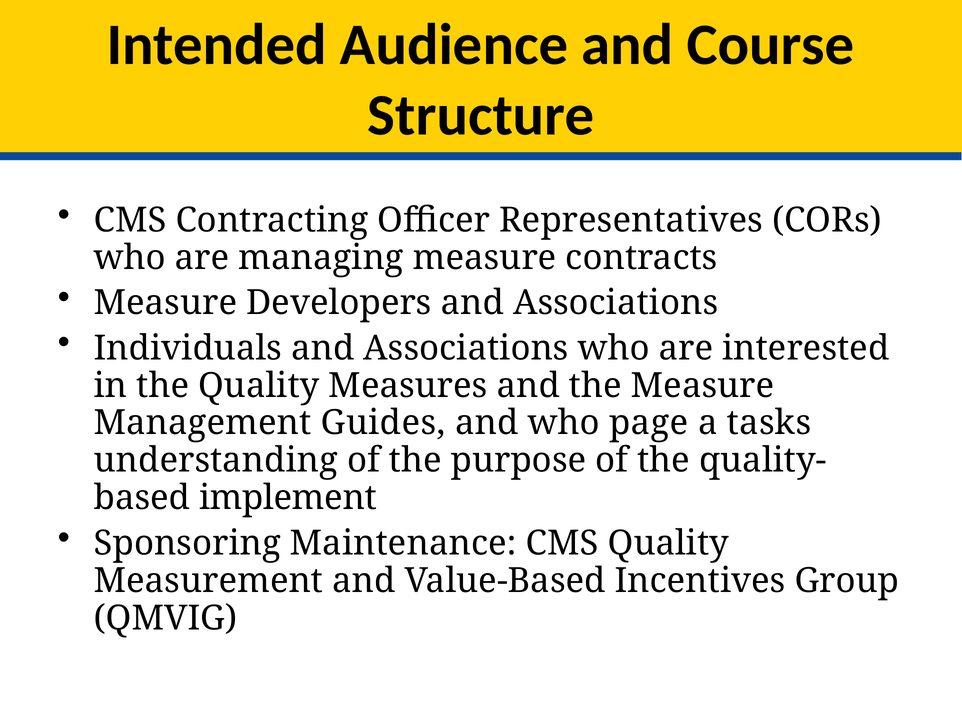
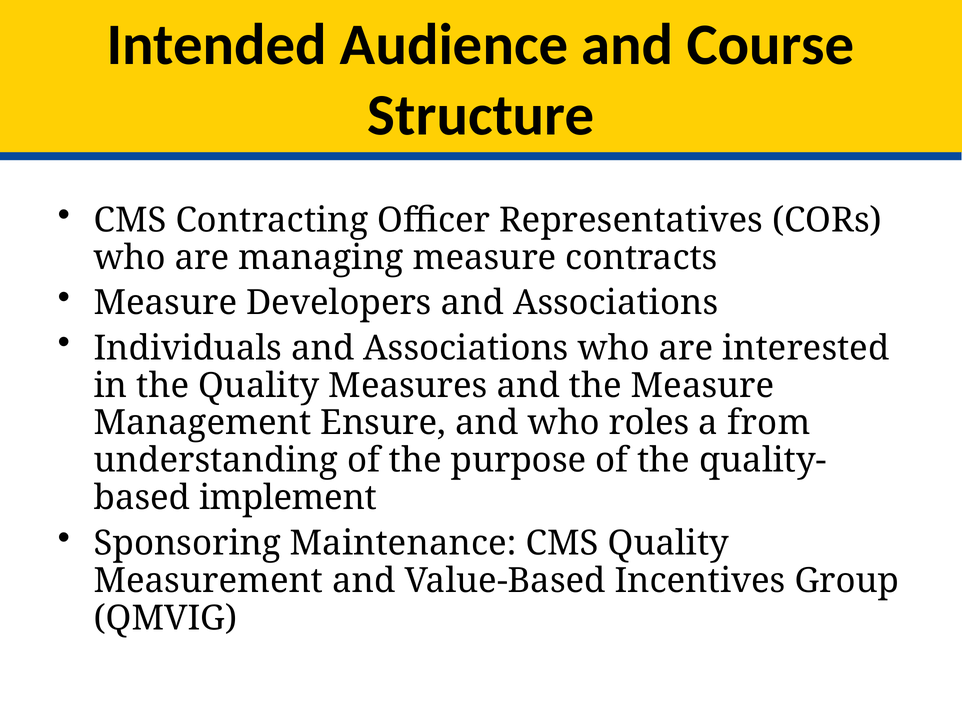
Guides: Guides -> Ensure
page: page -> roles
tasks: tasks -> from
